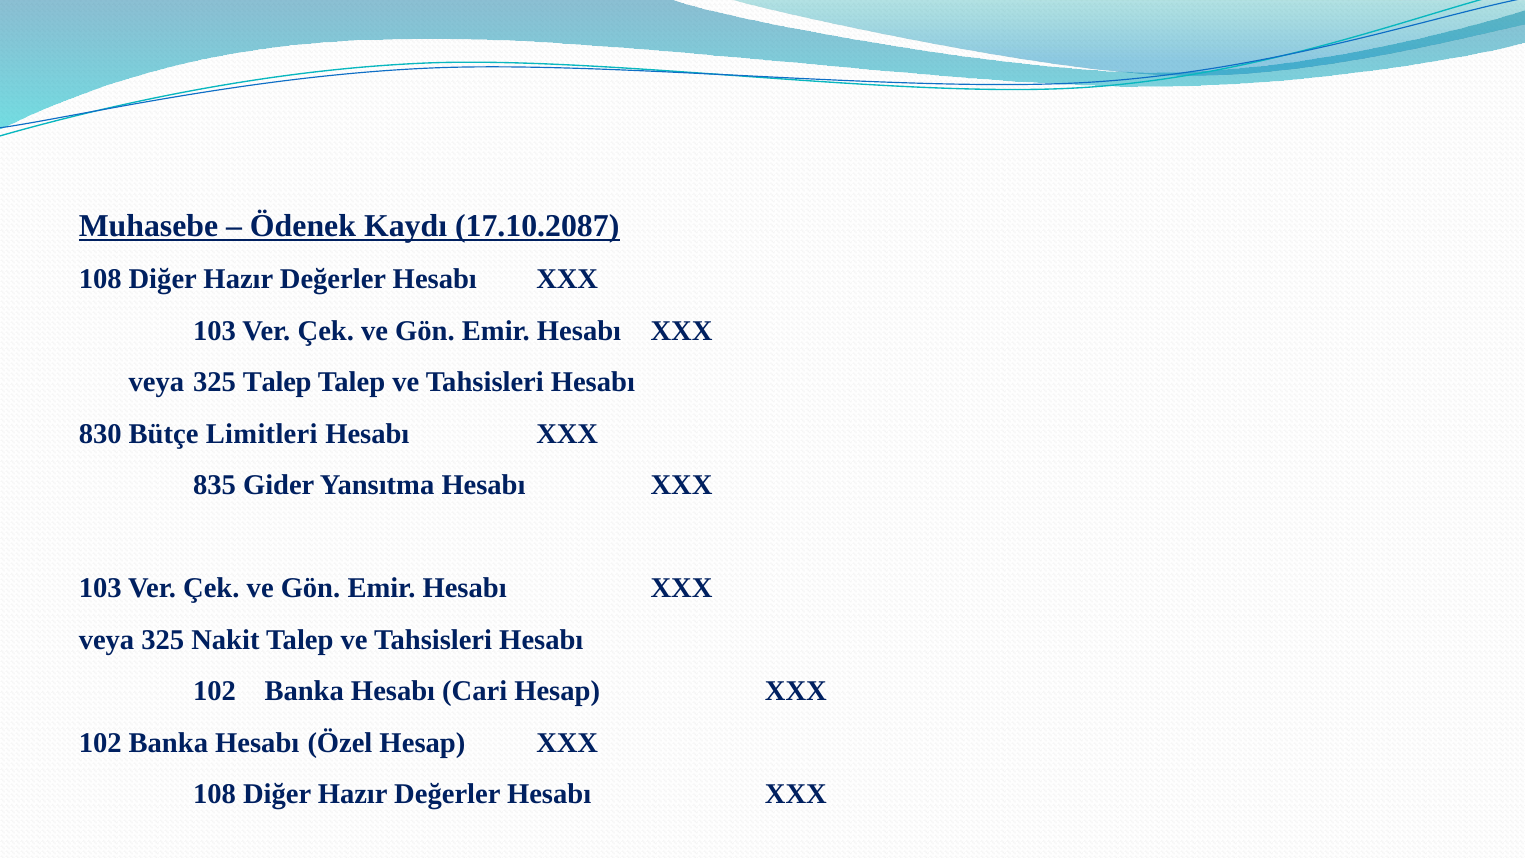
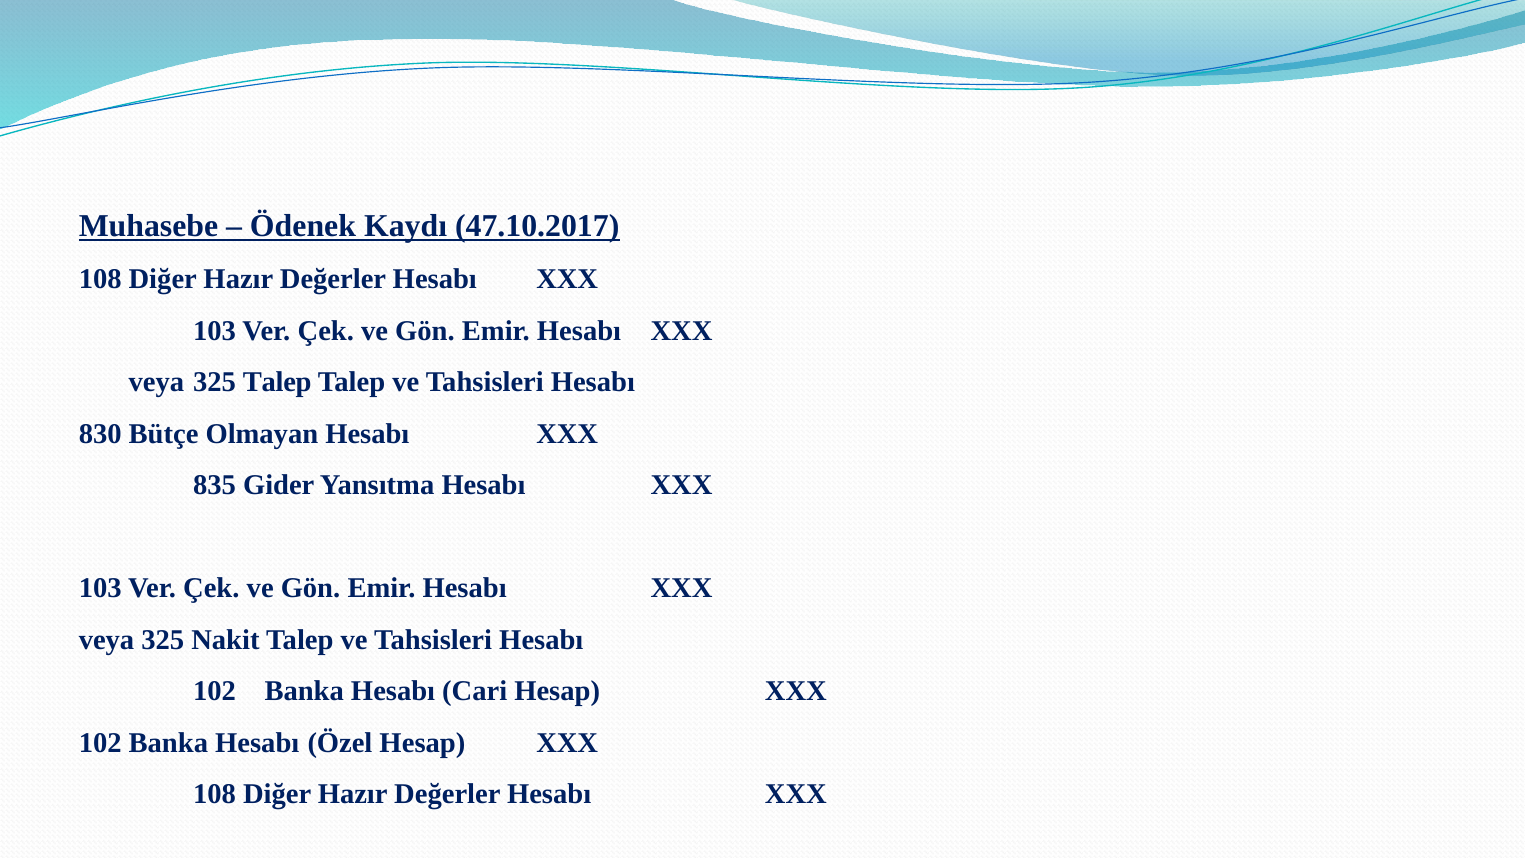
17.10.2087: 17.10.2087 -> 47.10.2017
Limitleri: Limitleri -> Olmayan
